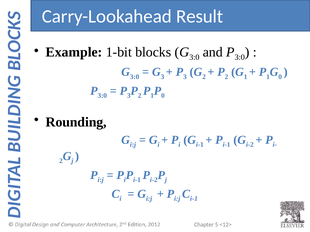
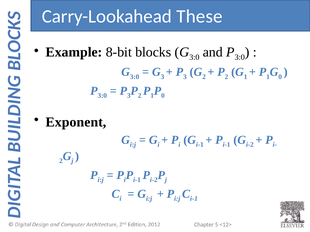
Result: Result -> These
1-bit: 1-bit -> 8-bit
Rounding: Rounding -> Exponent
